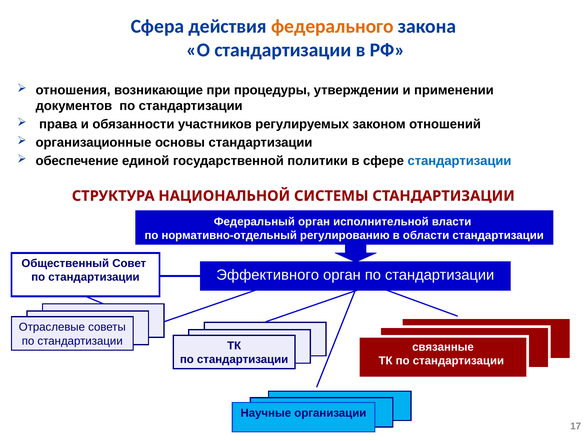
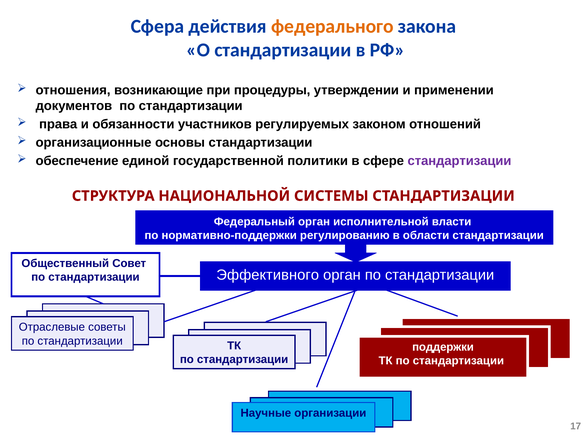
стандартизации at (459, 161) colour: blue -> purple
нормативно-отдельный: нормативно-отдельный -> нормативно-поддержки
связанные: связанные -> поддержки
